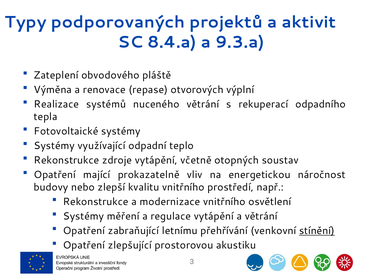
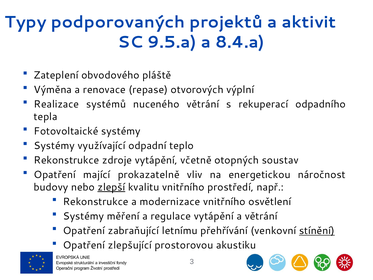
8.4.a: 8.4.a -> 9.5.a
9.3.a: 9.3.a -> 8.4.a
zlepší underline: none -> present
